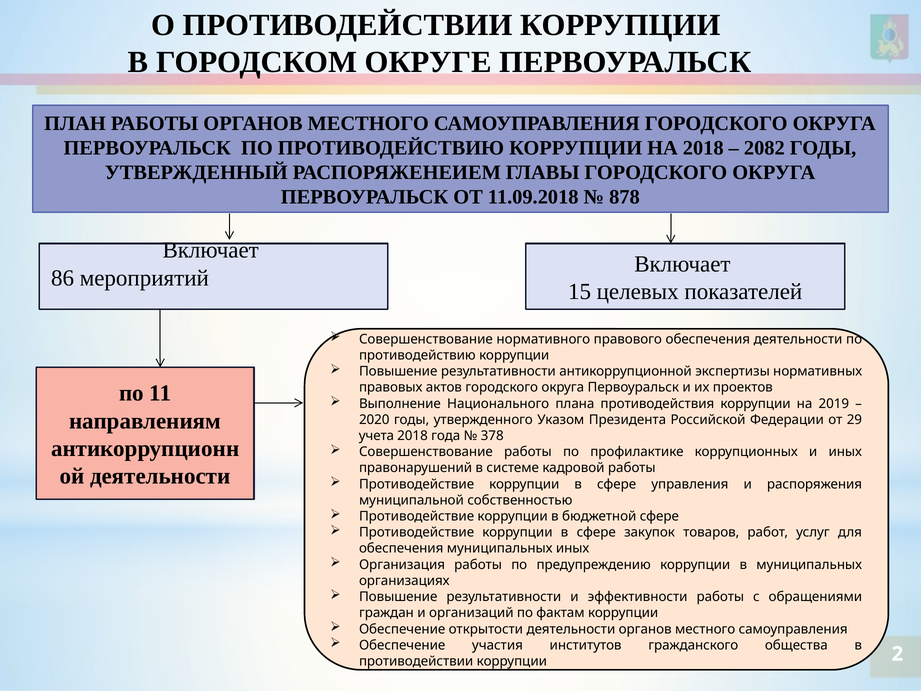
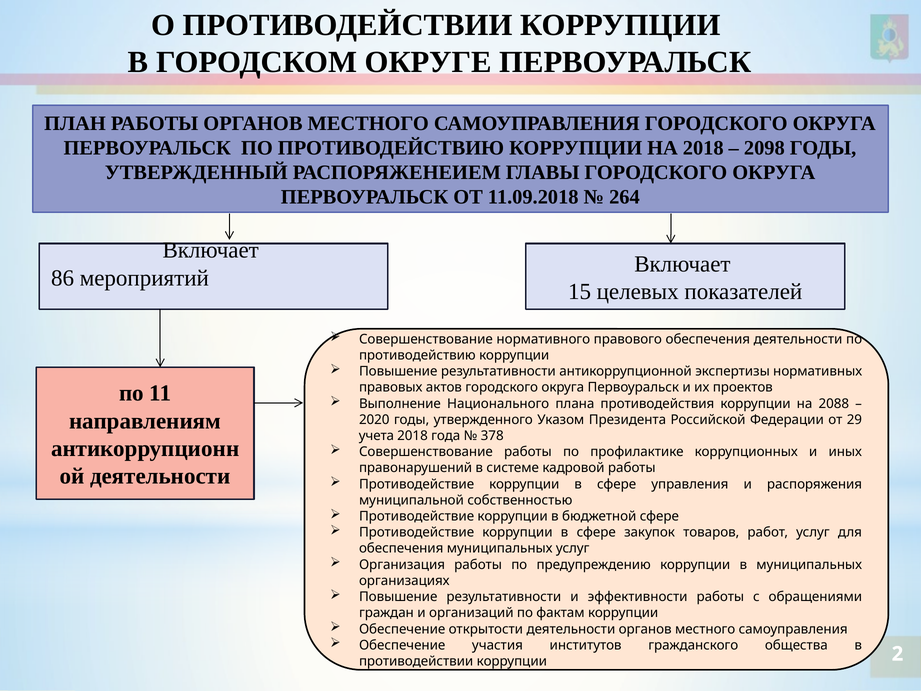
2082: 2082 -> 2098
878: 878 -> 264
2019: 2019 -> 2088
муниципальных иных: иных -> услуг
